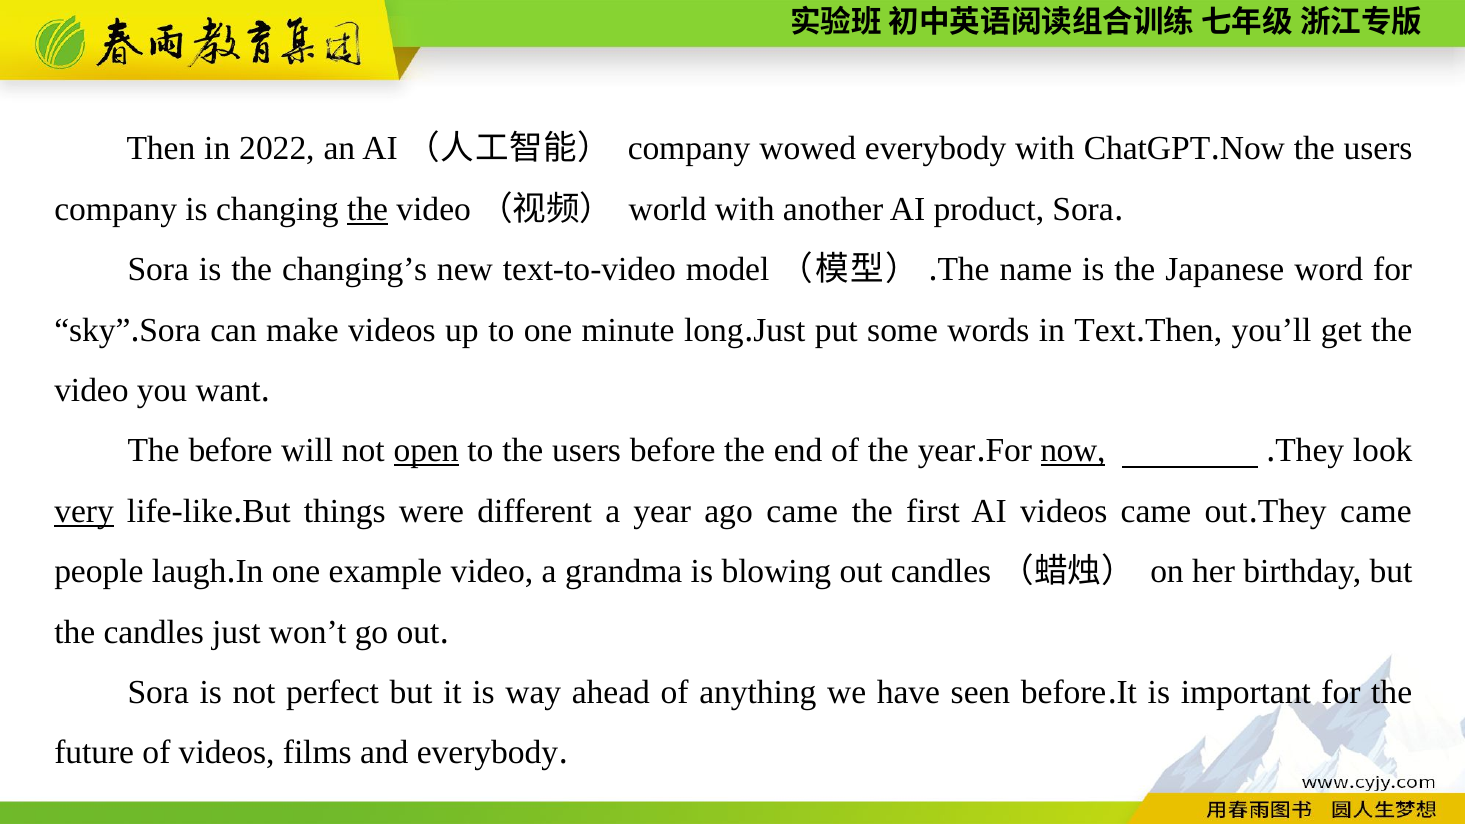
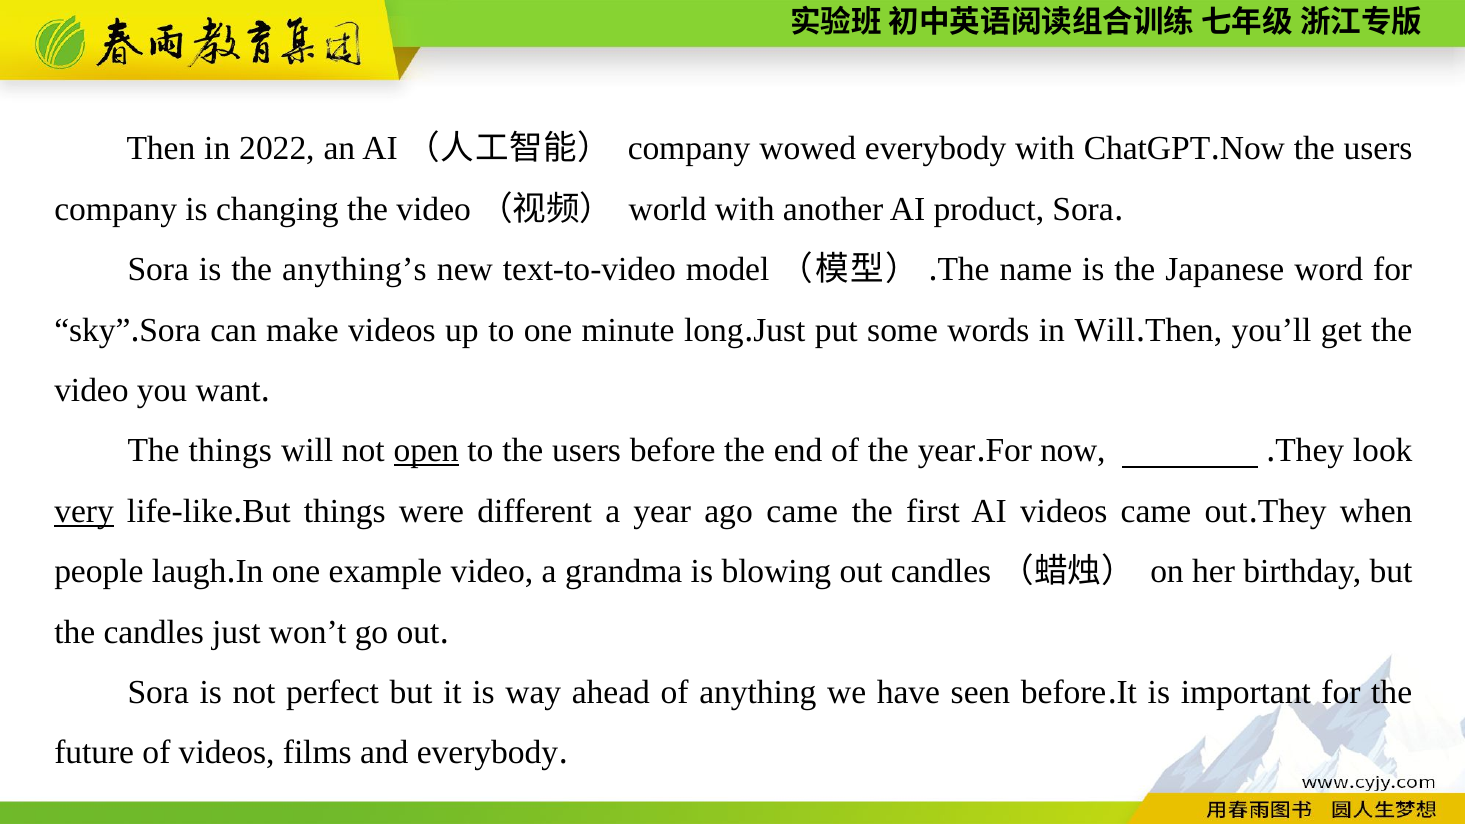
the at (368, 209) underline: present -> none
changing’s: changing’s -> anything’s
in Text: Text -> Will
The before: before -> things
now at (1073, 451) underline: present -> none
came at (1376, 511): came -> when
